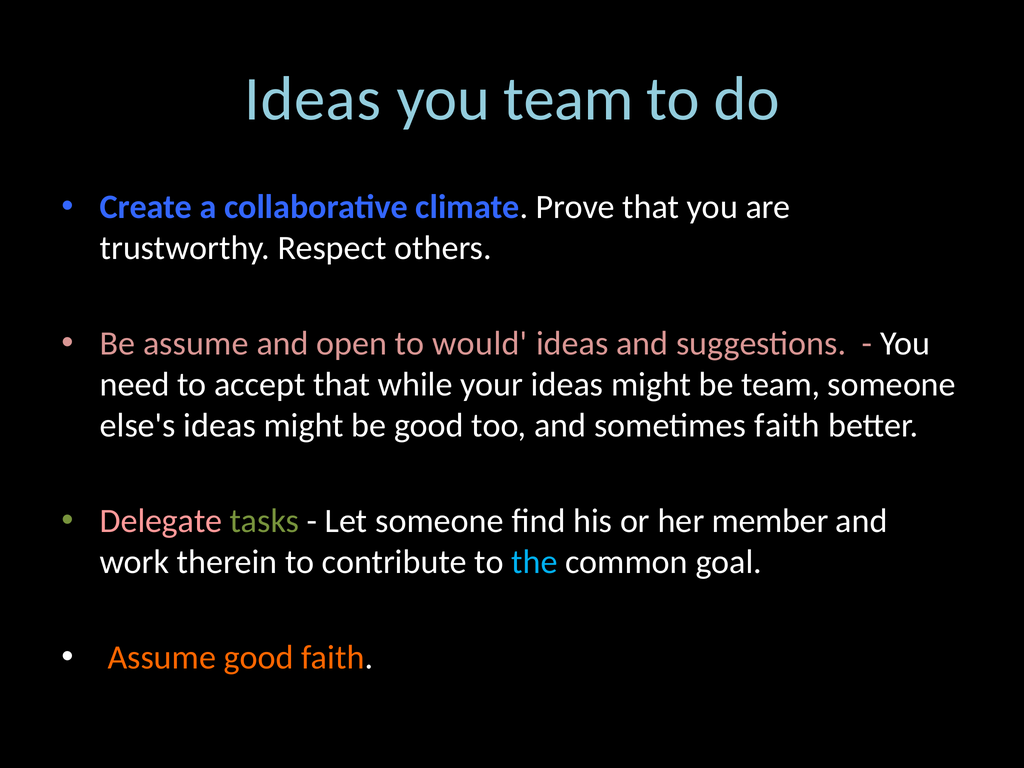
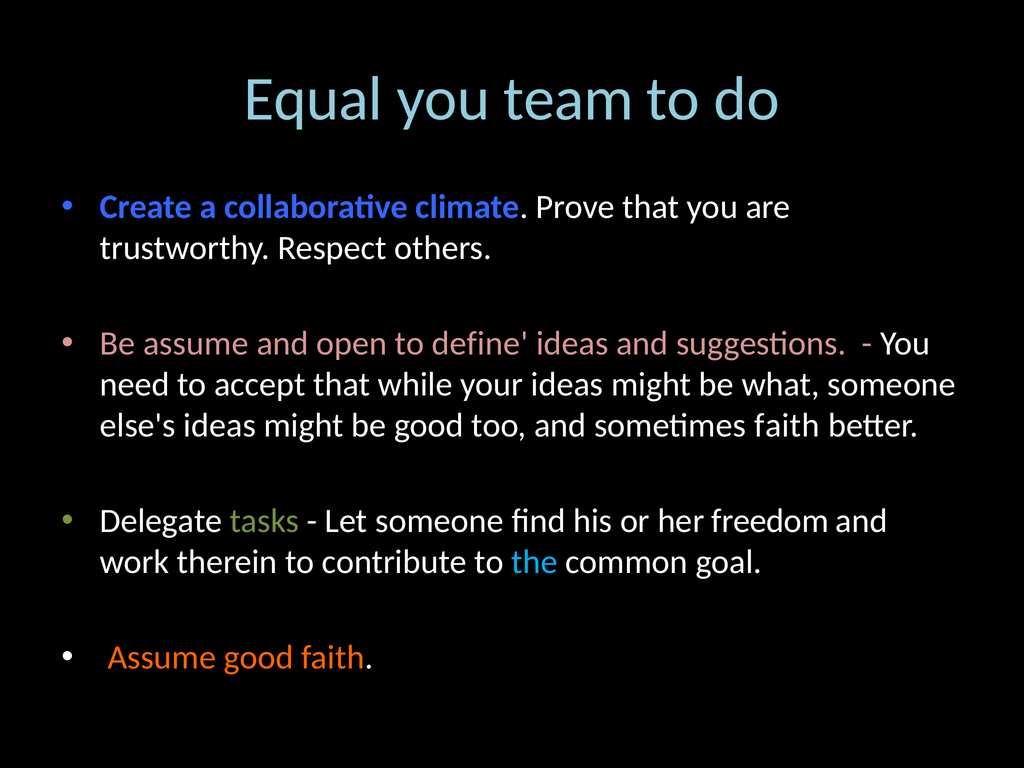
Ideas at (313, 99): Ideas -> Equal
would: would -> define
be team: team -> what
Delegate colour: pink -> white
member: member -> freedom
